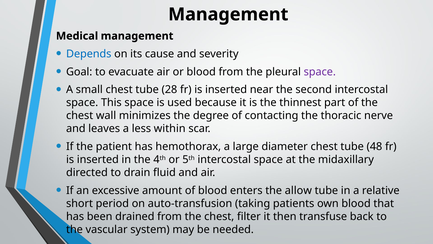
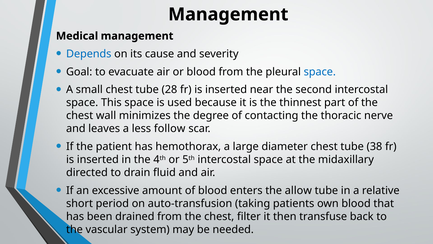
space at (320, 72) colour: purple -> blue
within: within -> follow
48: 48 -> 38
